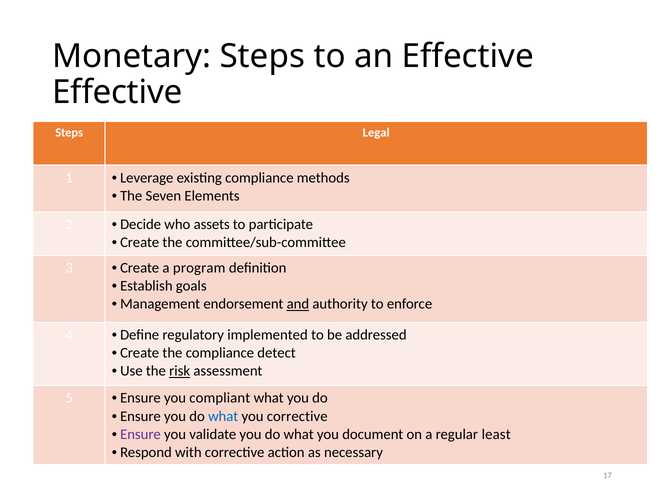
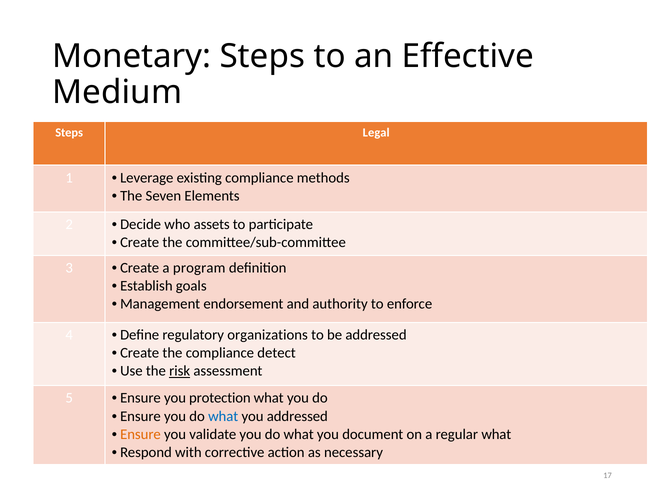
Effective at (117, 92): Effective -> Medium
and underline: present -> none
implemented: implemented -> organizations
compliant: compliant -> protection
you corrective: corrective -> addressed
Ensure at (140, 434) colour: purple -> orange
regular least: least -> what
